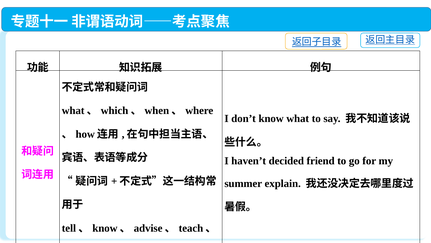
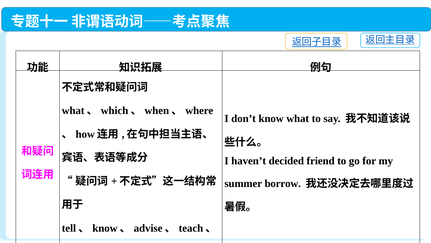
explain: explain -> borrow
